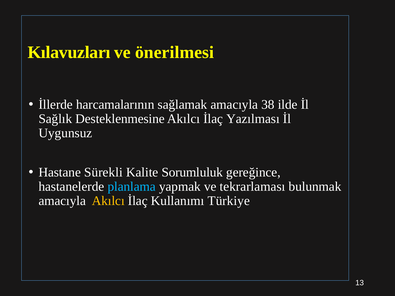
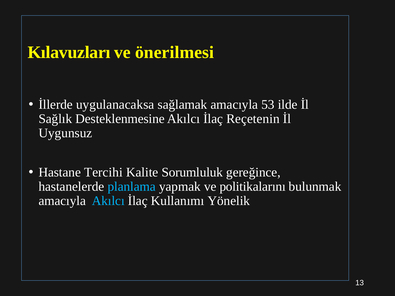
harcamalarının: harcamalarının -> uygulanacaksa
38: 38 -> 53
Yazılması: Yazılması -> Reçetenin
Sürekli: Sürekli -> Tercihi
tekrarlaması: tekrarlaması -> politikalarını
Akılcı at (108, 201) colour: yellow -> light blue
Türkiye: Türkiye -> Yönelik
